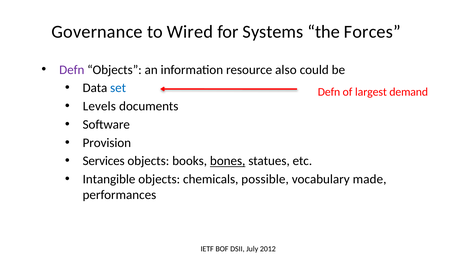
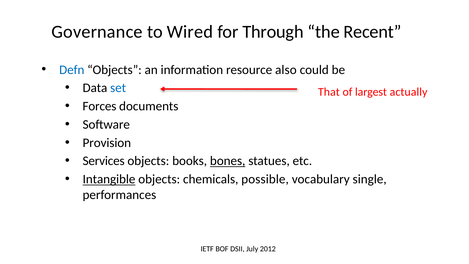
Systems: Systems -> Through
Forces: Forces -> Recent
Defn at (72, 70) colour: purple -> blue
Defn at (329, 92): Defn -> That
demand: demand -> actually
Levels: Levels -> Forces
Intangible underline: none -> present
made: made -> single
